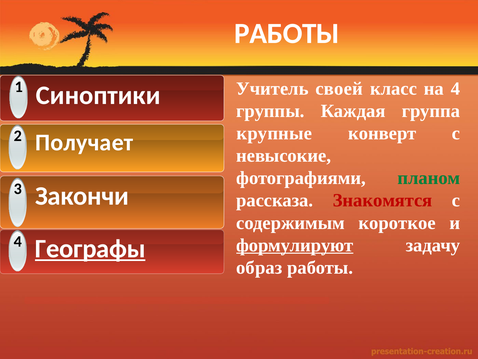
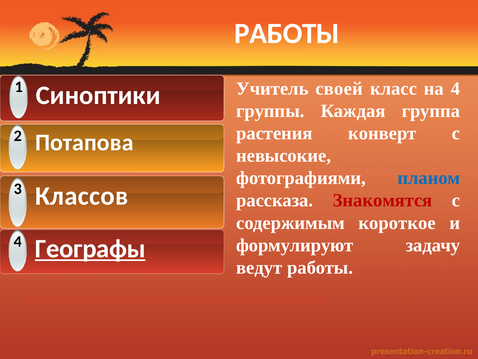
крупные: крупные -> растения
Получает: Получает -> Потапова
планом colour: green -> blue
Закончи: Закончи -> Классов
формулируют underline: present -> none
образ: образ -> ведут
